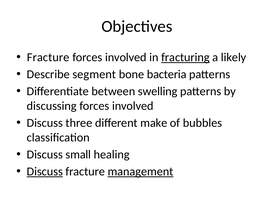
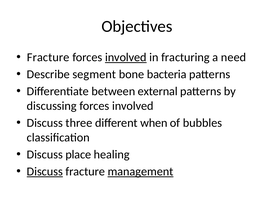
involved at (126, 57) underline: none -> present
fracturing underline: present -> none
likely: likely -> need
swelling: swelling -> external
make: make -> when
small: small -> place
